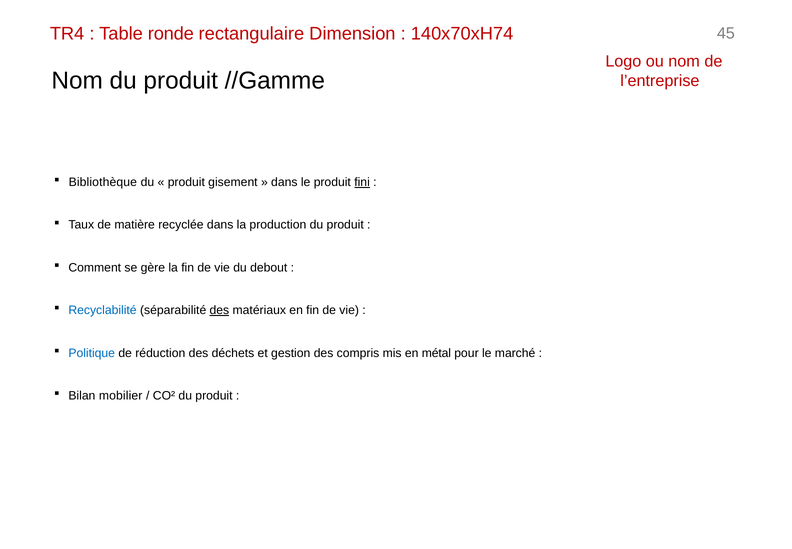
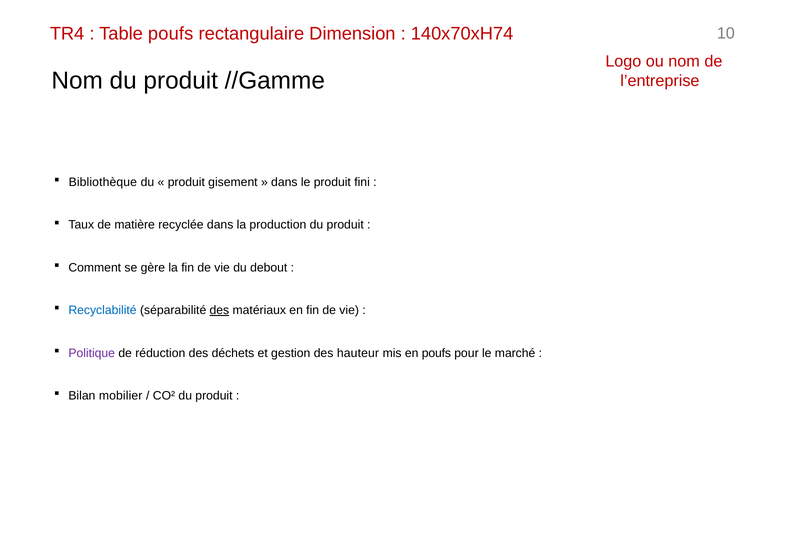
Table ronde: ronde -> poufs
45: 45 -> 10
fini underline: present -> none
Politique colour: blue -> purple
compris: compris -> hauteur
en métal: métal -> poufs
